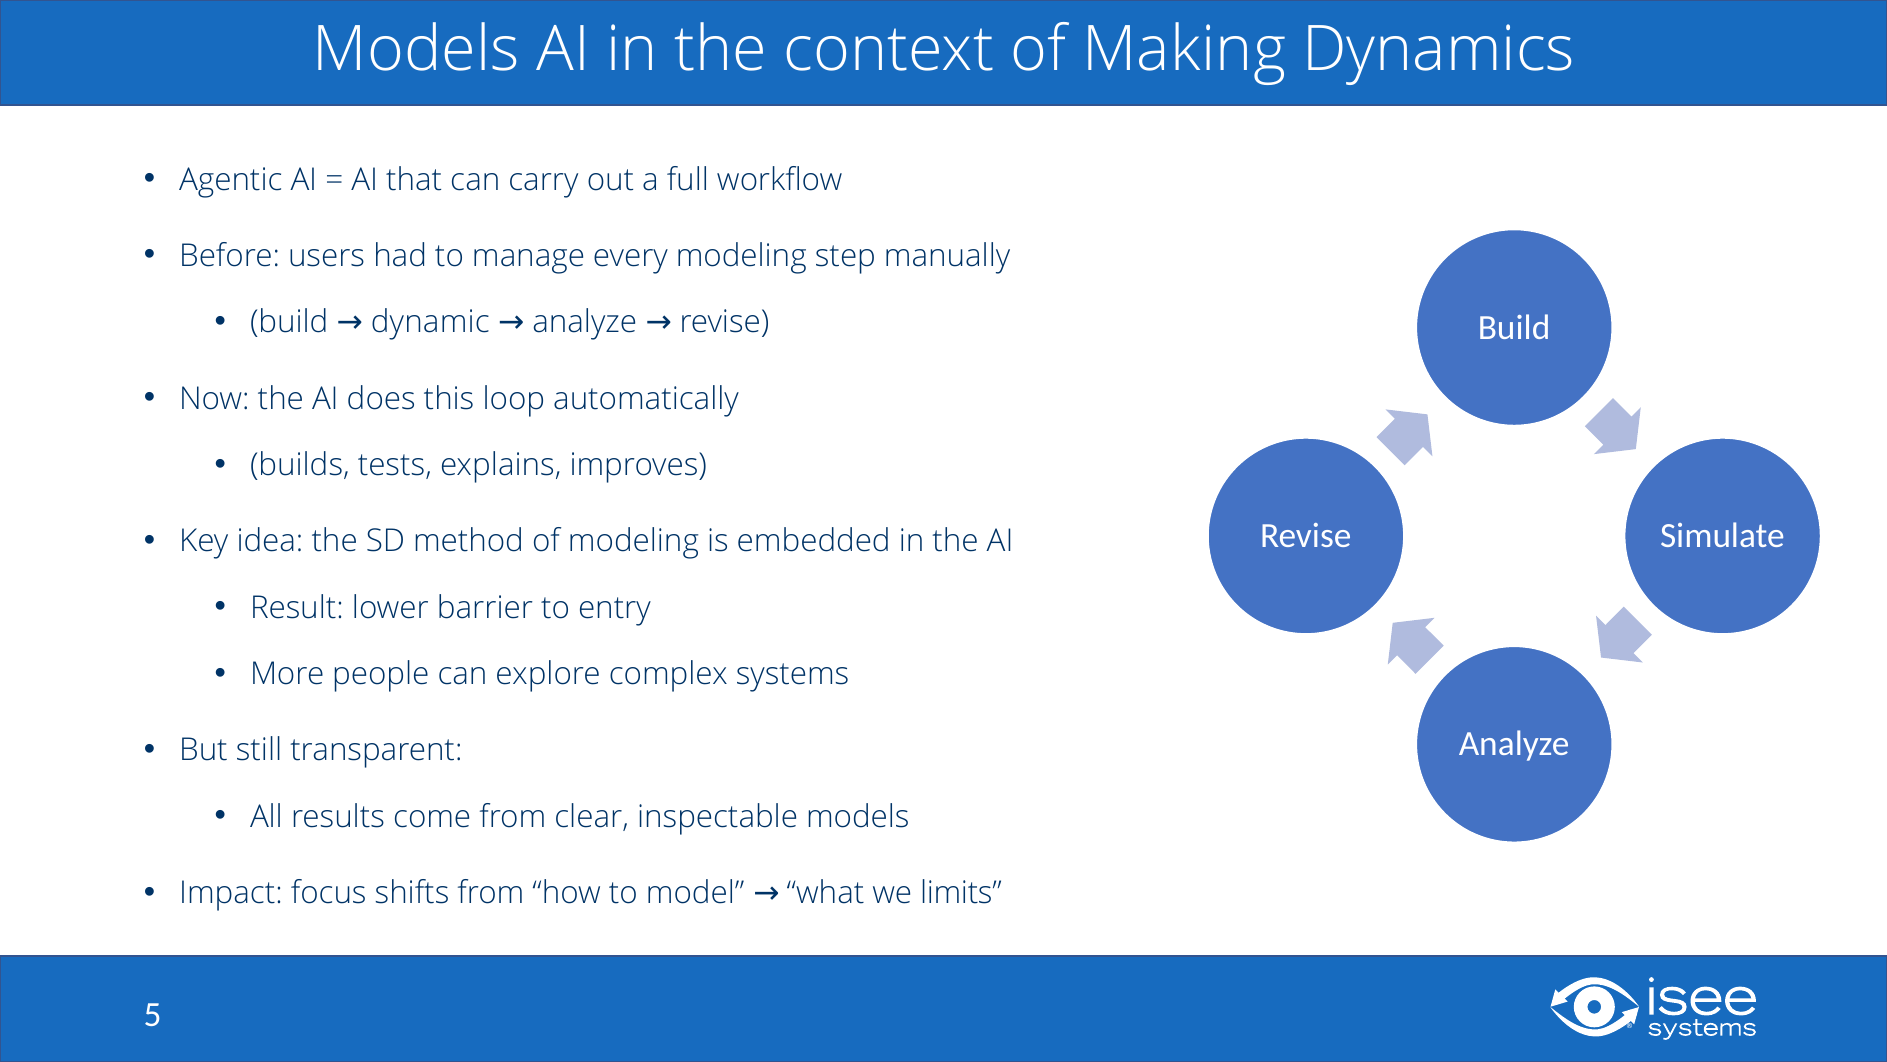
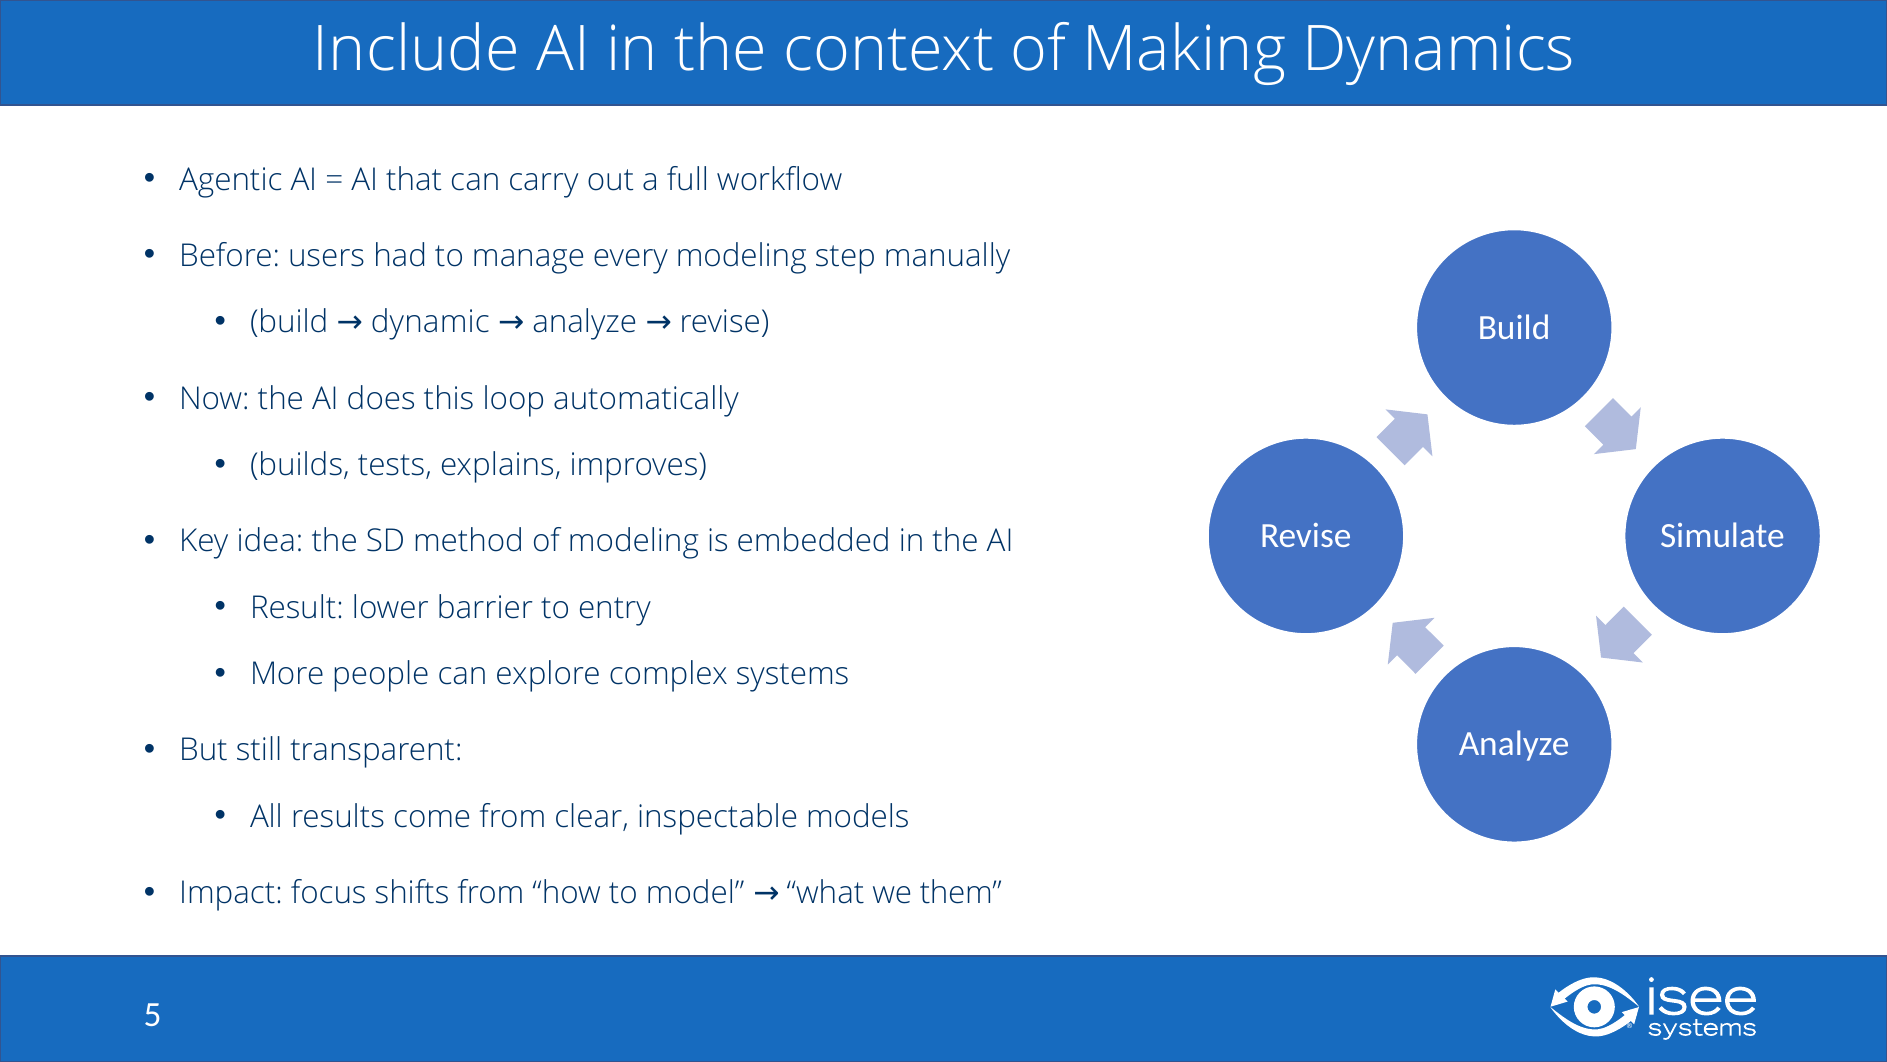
Models at (416, 50): Models -> Include
limits: limits -> them
